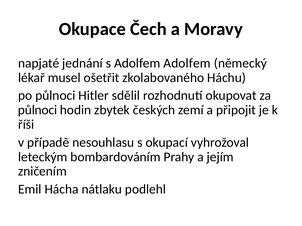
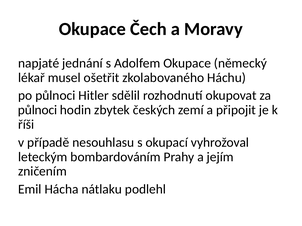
Adolfem Adolfem: Adolfem -> Okupace
